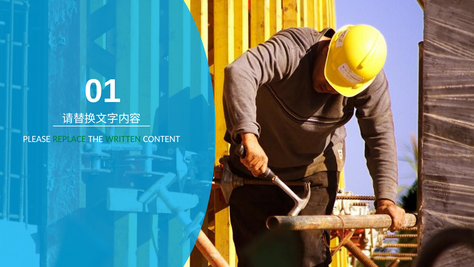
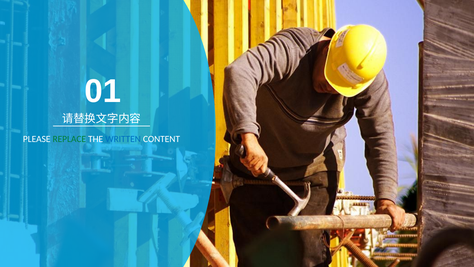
WRITTEN colour: green -> blue
